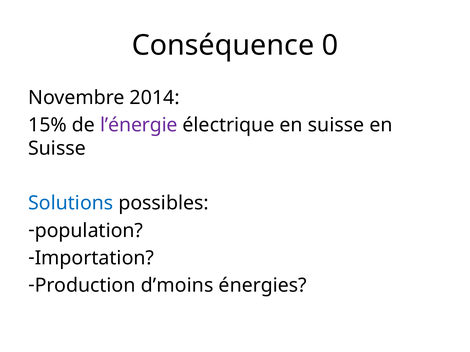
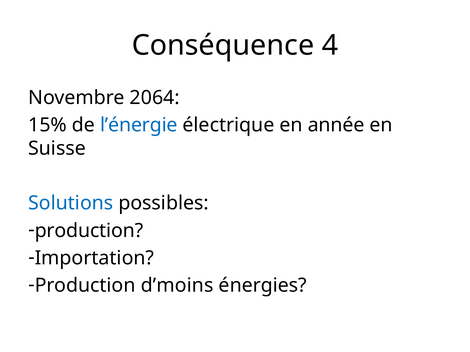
0: 0 -> 4
2014: 2014 -> 2064
l’énergie colour: purple -> blue
électrique en suisse: suisse -> année
population at (89, 231): population -> production
